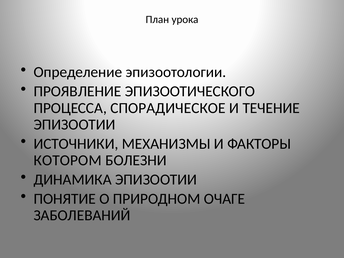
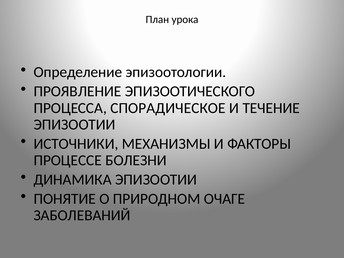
КОТОРОМ: КОТОРОМ -> ПРОЦЕССЕ
